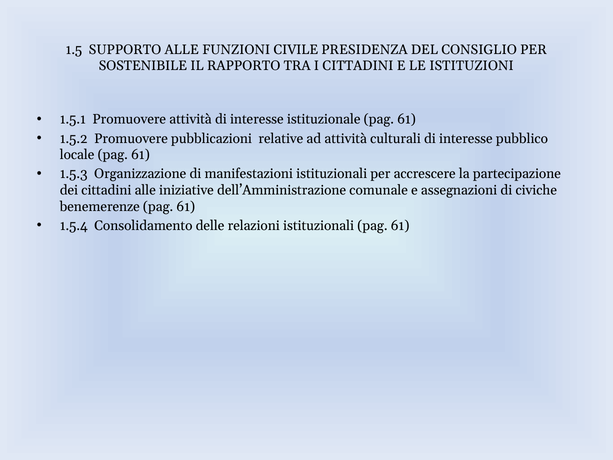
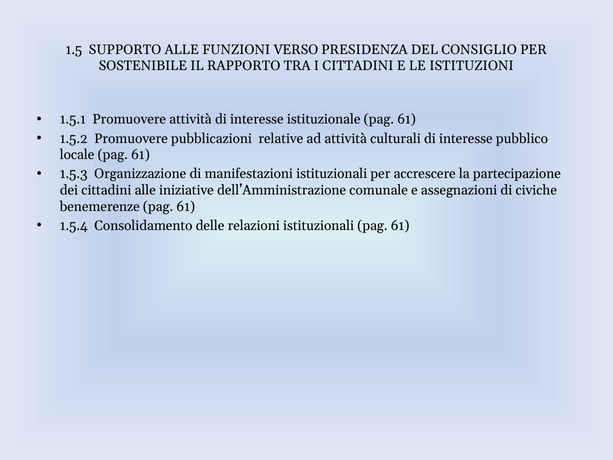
CIVILE: CIVILE -> VERSO
